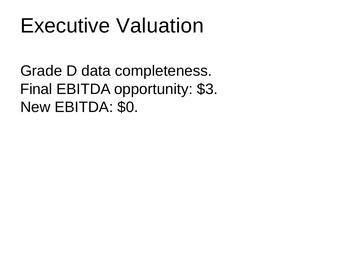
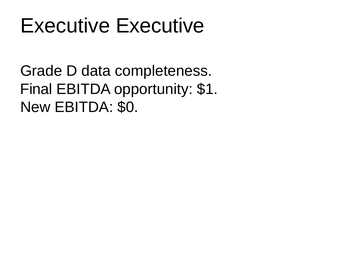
Executive Valuation: Valuation -> Executive
$3: $3 -> $1
